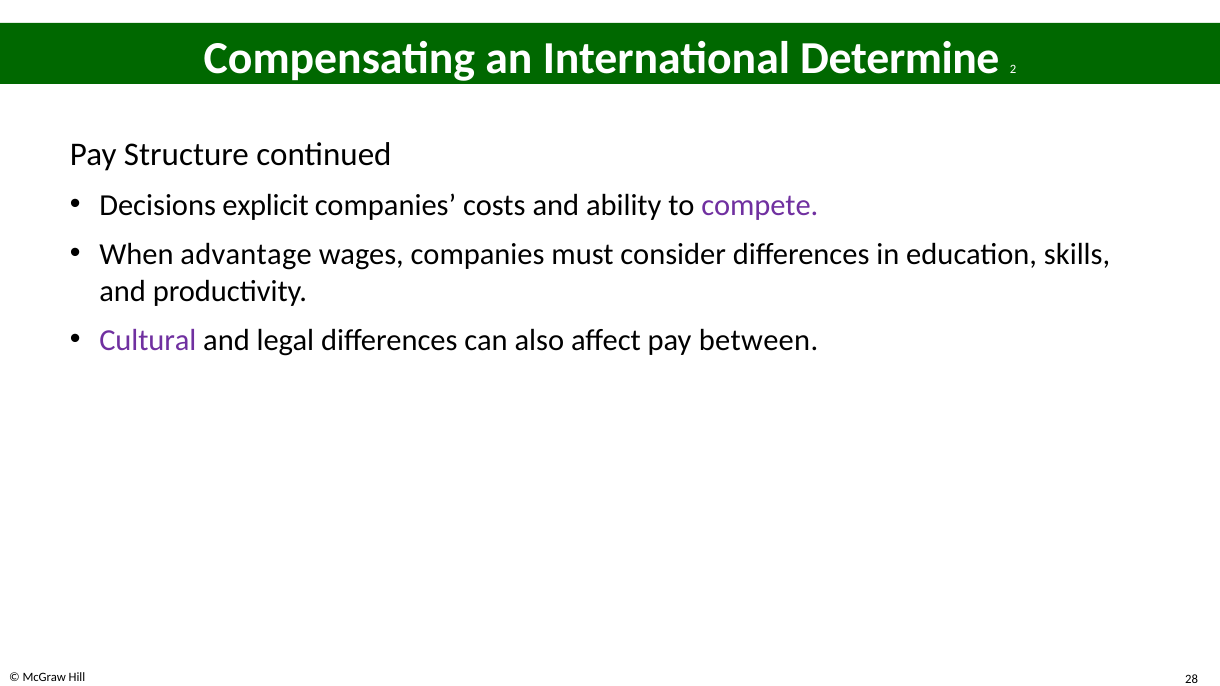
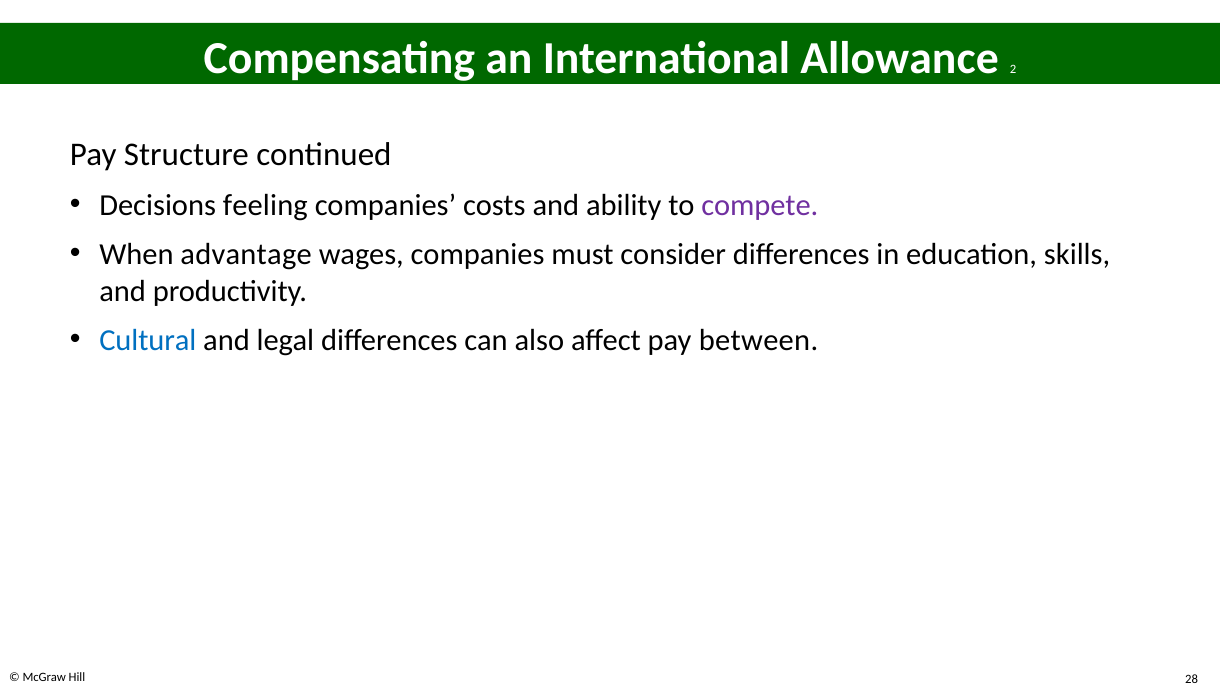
Determine: Determine -> Allowance
explicit: explicit -> feeling
Cultural colour: purple -> blue
